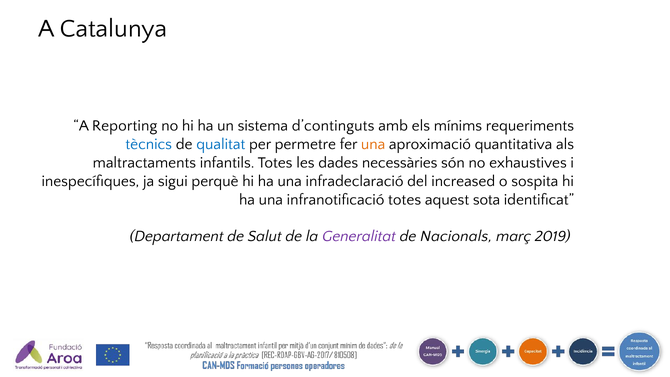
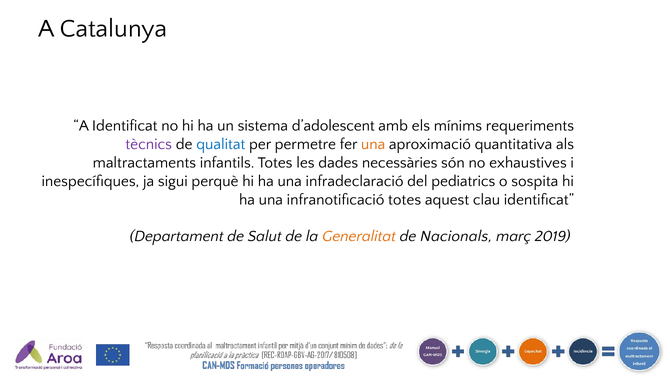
A Reporting: Reporting -> Identificat
d’continguts: d’continguts -> d’adolescent
tècnics colour: blue -> purple
increased: increased -> pediatrics
sota: sota -> clau
Generalitat colour: purple -> orange
